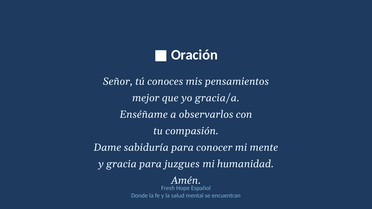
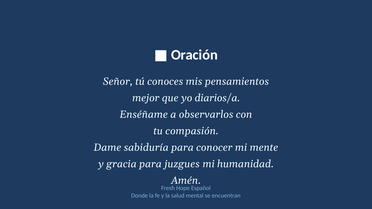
gracia/a: gracia/a -> diarios/a
